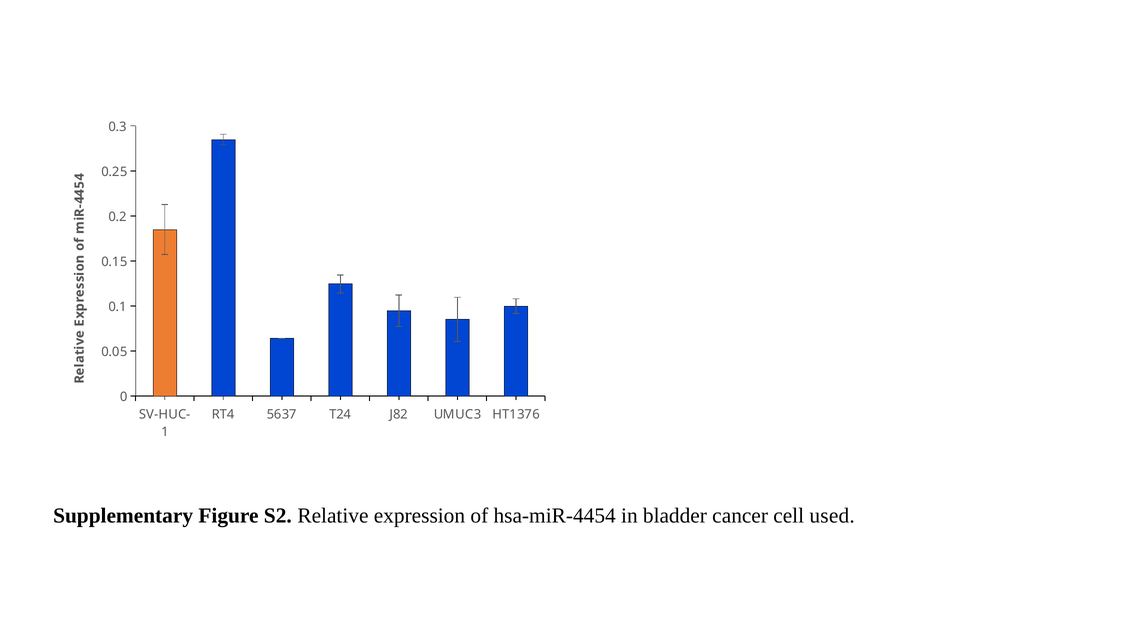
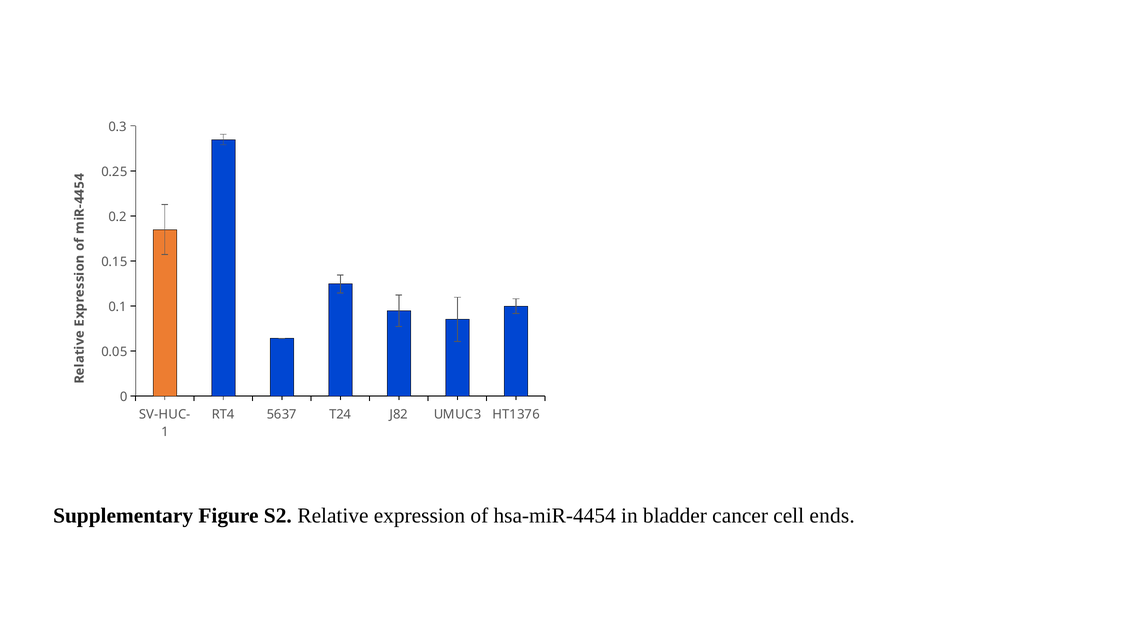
used: used -> ends
